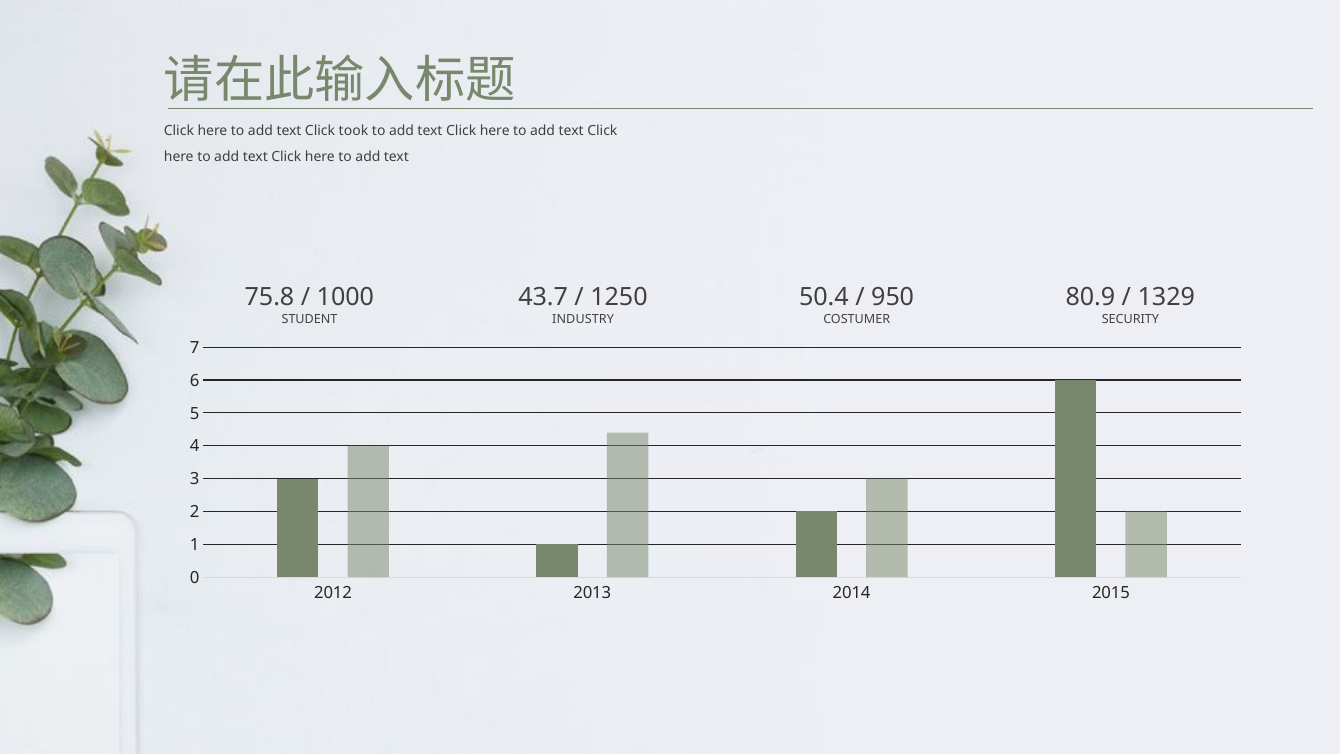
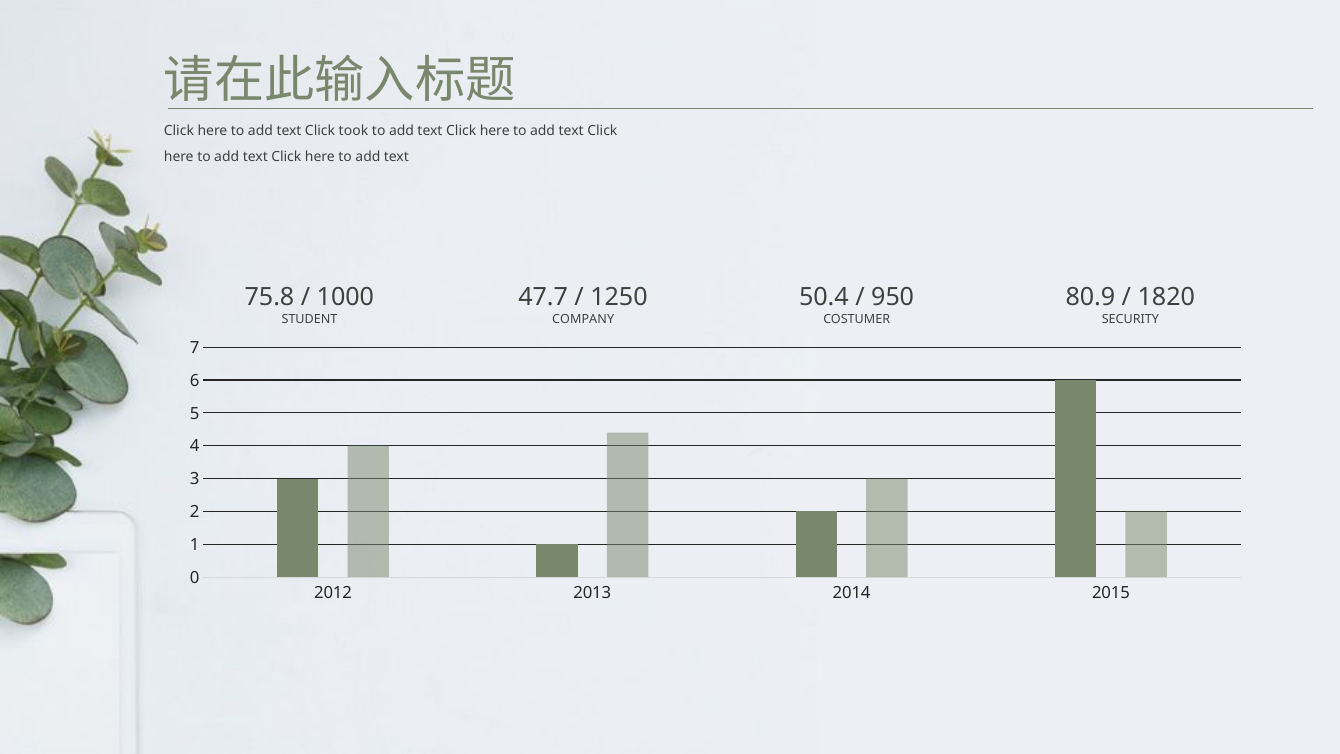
43.7: 43.7 -> 47.7
1329: 1329 -> 1820
INDUSTRY: INDUSTRY -> COMPANY
